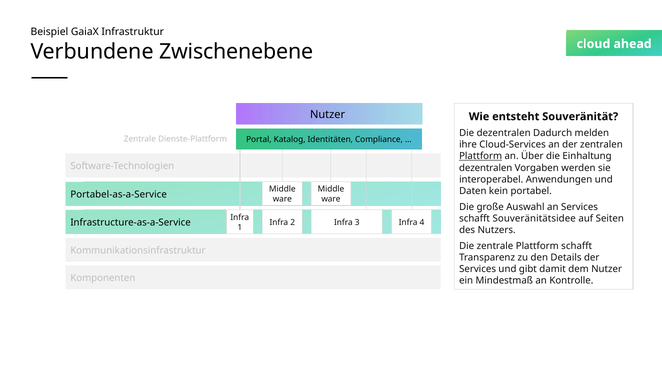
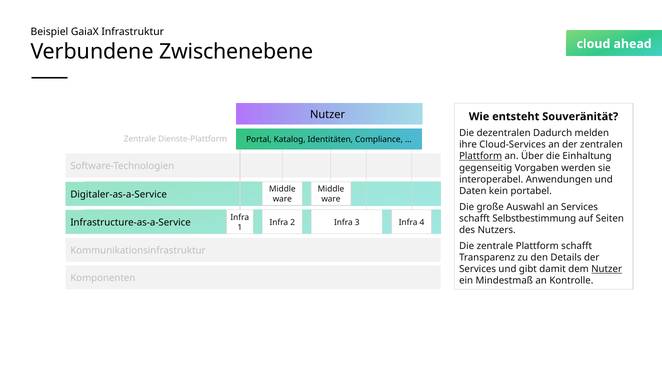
dezentralen at (486, 168): dezentralen -> gegenseitig
Portabel-as-a-Service: Portabel-as-a-Service -> Digitaler-as-a-Service
Souveränitätsidee: Souveränitätsidee -> Selbstbestimmung
Nutzer at (607, 269) underline: none -> present
